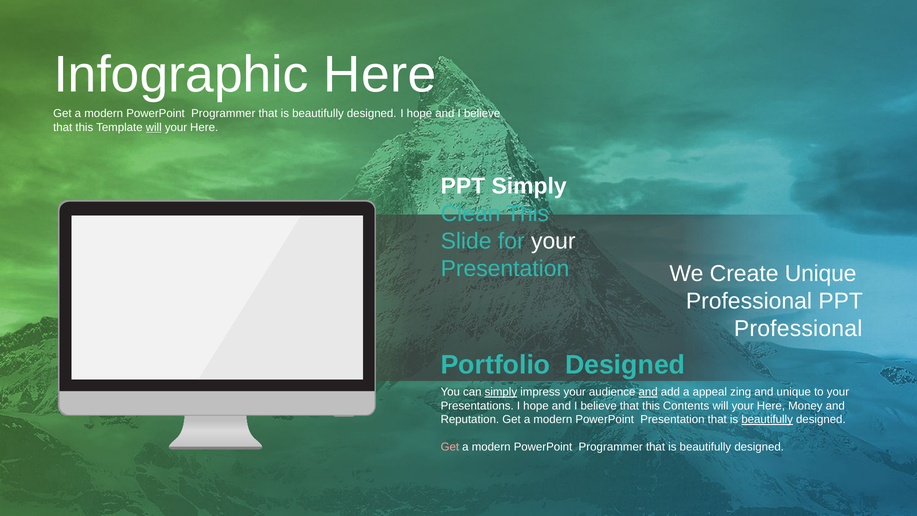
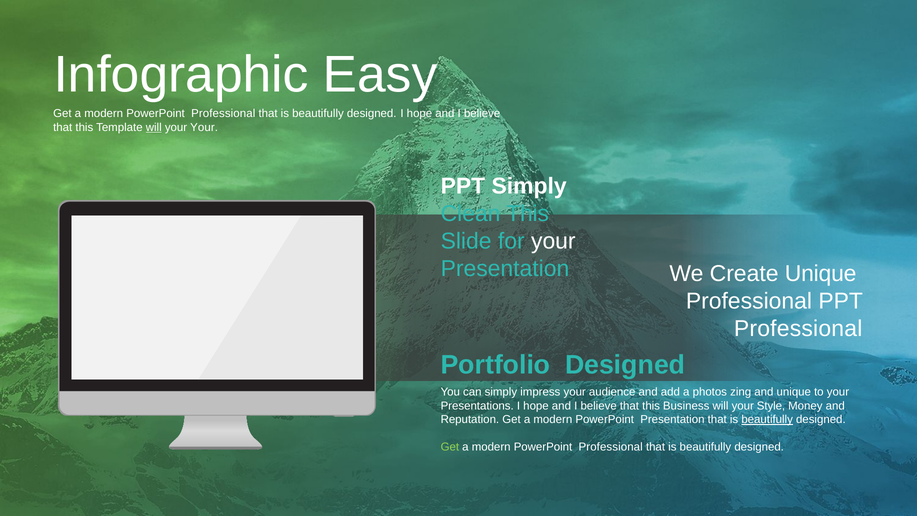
Infographic Here: Here -> Easy
Programmer at (223, 114): Programmer -> Professional
Here at (204, 127): Here -> Your
simply at (501, 392) underline: present -> none
and at (648, 392) underline: present -> none
appeal: appeal -> photos
Contents: Contents -> Business
Here at (771, 406): Here -> Style
Get at (450, 447) colour: pink -> light green
Programmer at (611, 447): Programmer -> Professional
